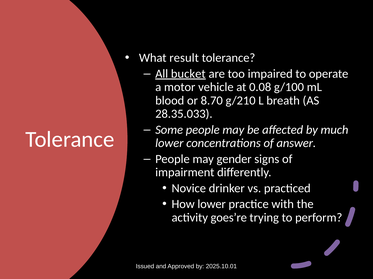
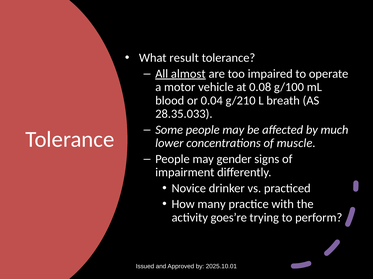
bucket: bucket -> almost
8.70: 8.70 -> 0.04
answer: answer -> muscle
How lower: lower -> many
